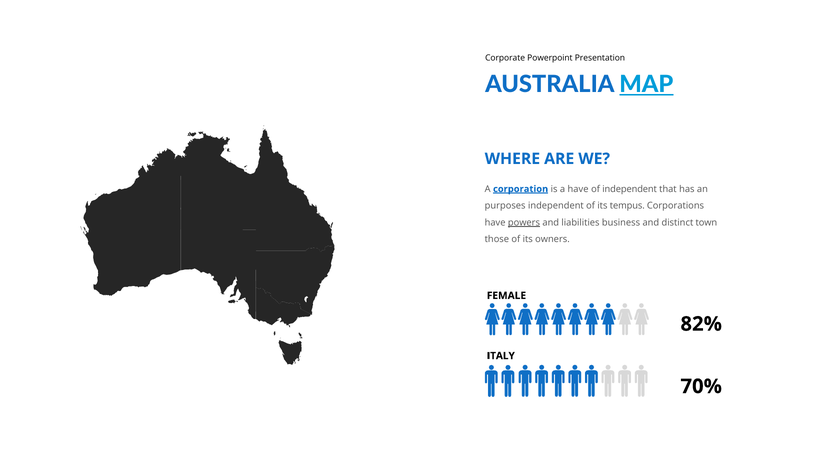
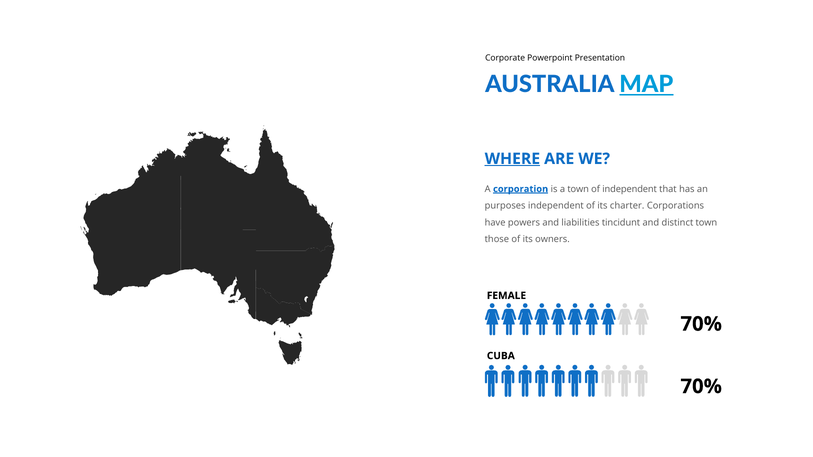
WHERE underline: none -> present
a have: have -> town
tempus: tempus -> charter
powers underline: present -> none
business: business -> tincidunt
82% at (701, 324): 82% -> 70%
ITALY: ITALY -> CUBA
